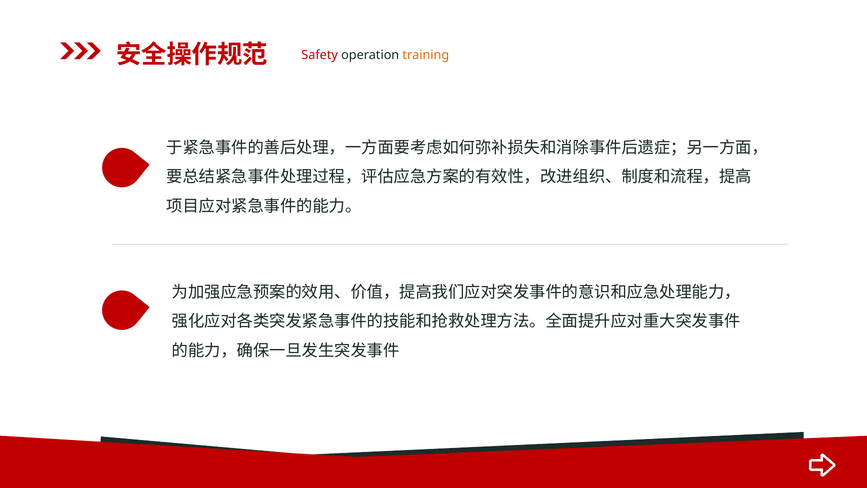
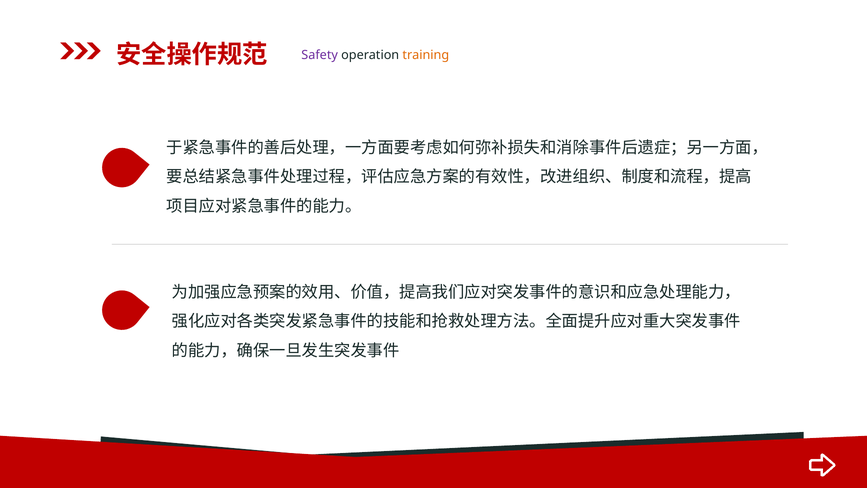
Safety colour: red -> purple
